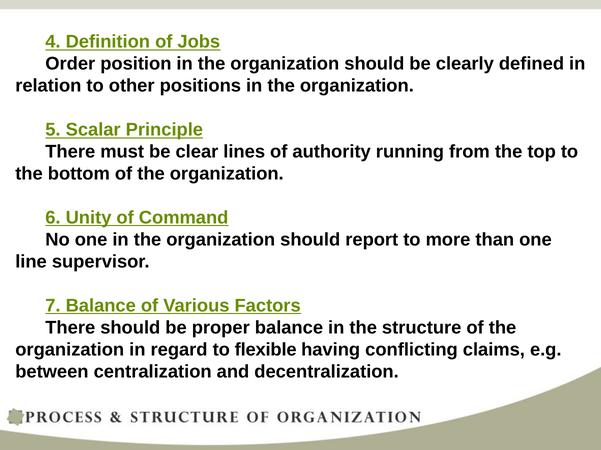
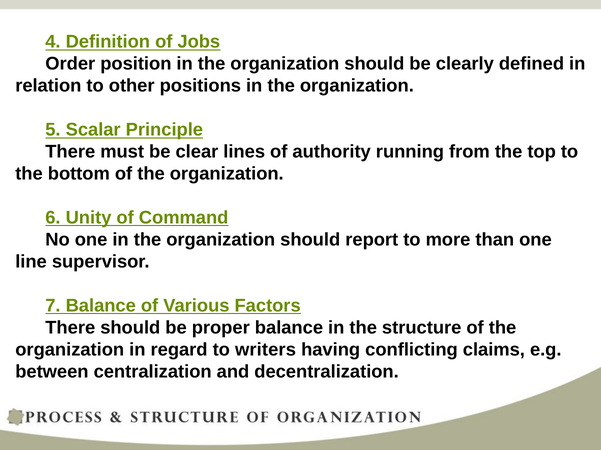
flexible: flexible -> writers
